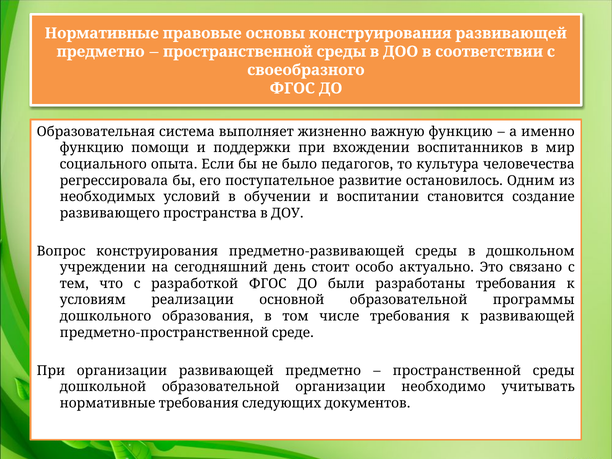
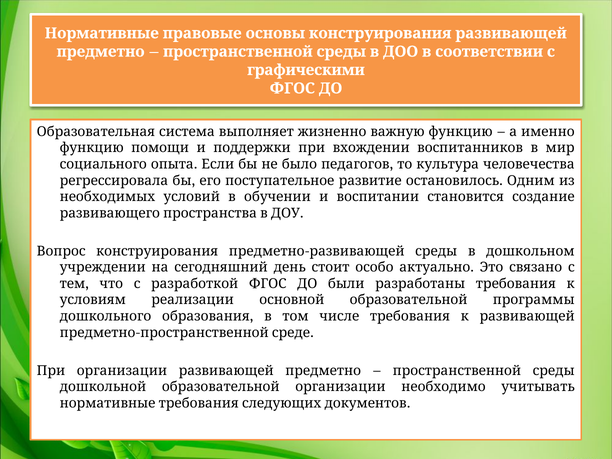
своеобразного: своеобразного -> графическими
